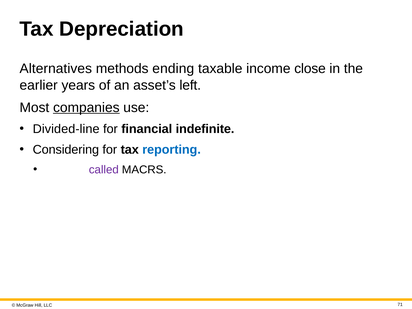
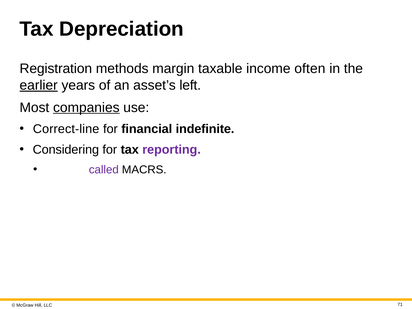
Alternatives: Alternatives -> Registration
ending: ending -> margin
close: close -> often
earlier underline: none -> present
Divided-line: Divided-line -> Correct-line
reporting colour: blue -> purple
